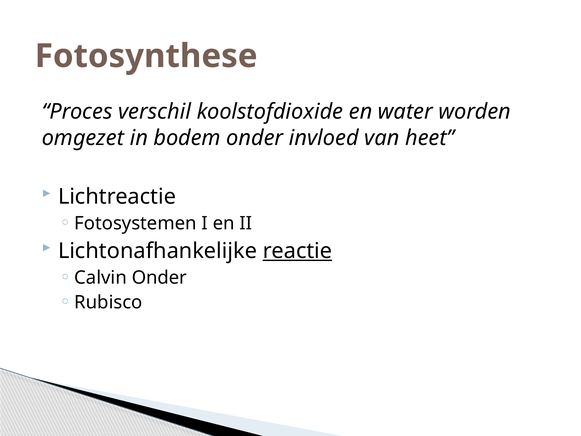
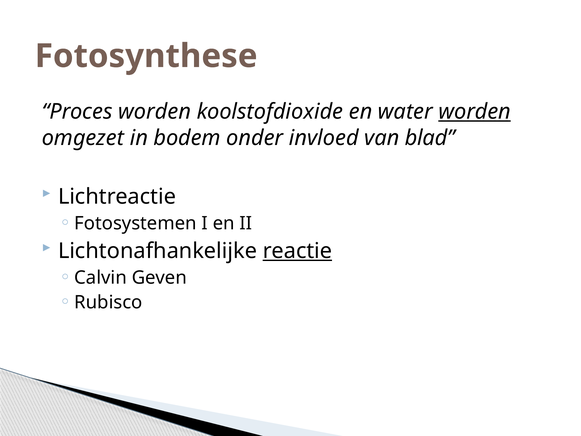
Proces verschil: verschil -> worden
worden at (475, 112) underline: none -> present
heet: heet -> blad
Calvin Onder: Onder -> Geven
